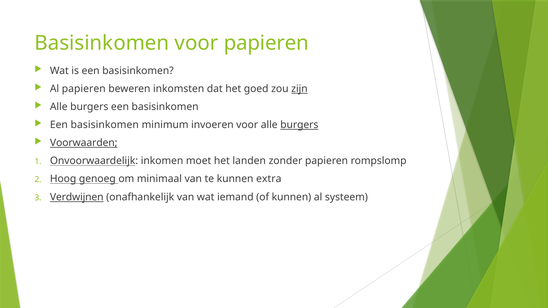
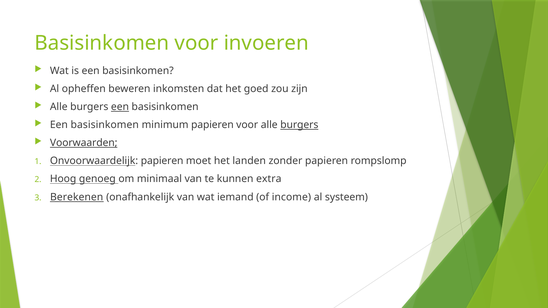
voor papieren: papieren -> invoeren
Al papieren: papieren -> opheffen
zijn underline: present -> none
een at (120, 107) underline: none -> present
minimum invoeren: invoeren -> papieren
Onvoorwaardelijk inkomen: inkomen -> papieren
Verdwijnen: Verdwijnen -> Berekenen
of kunnen: kunnen -> income
